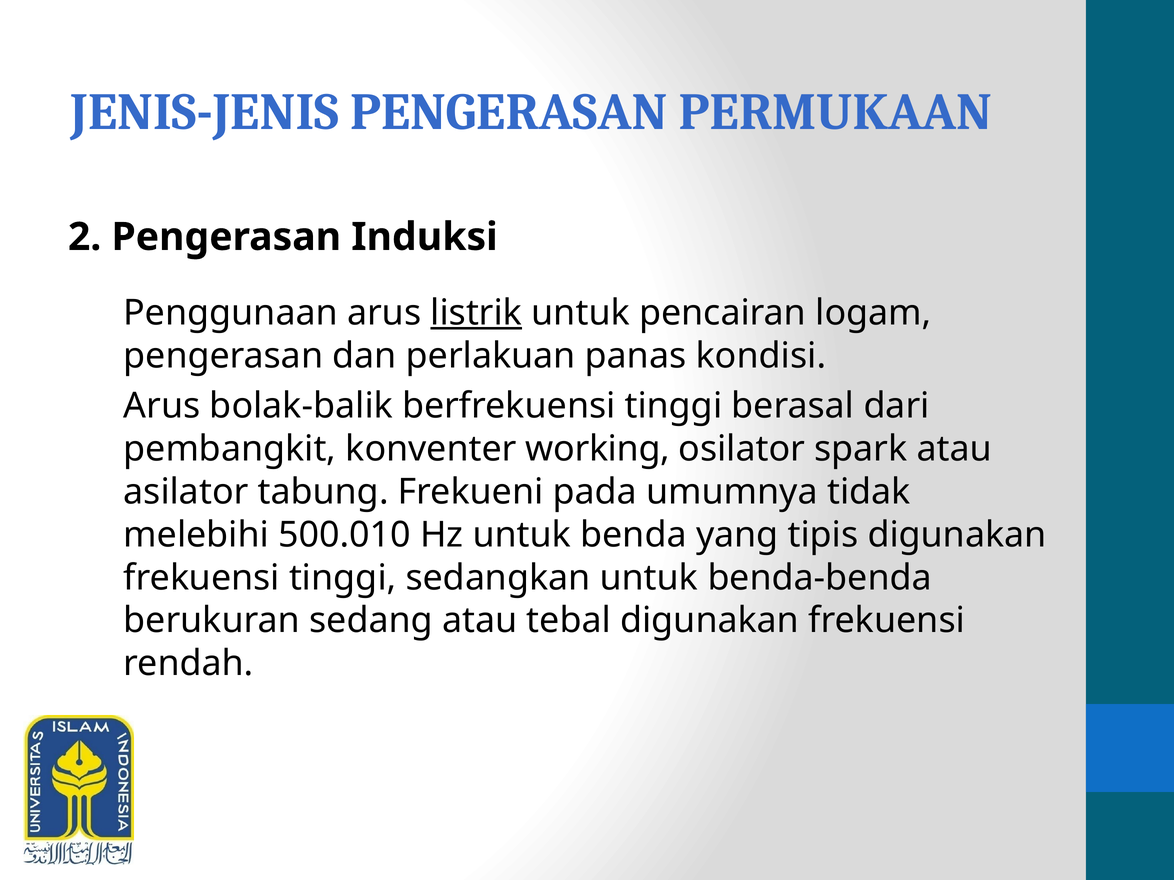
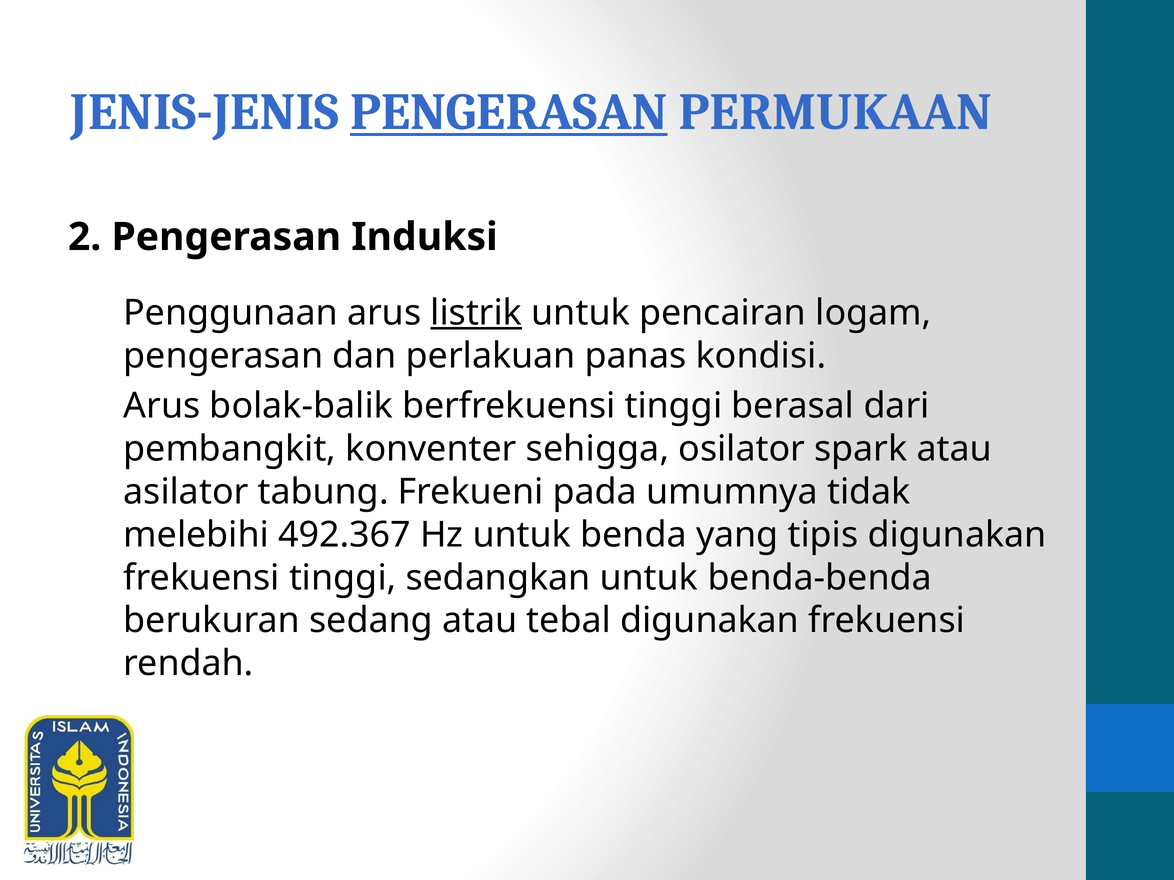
PENGERASAN at (509, 112) underline: none -> present
working: working -> sehigga
500.010: 500.010 -> 492.367
